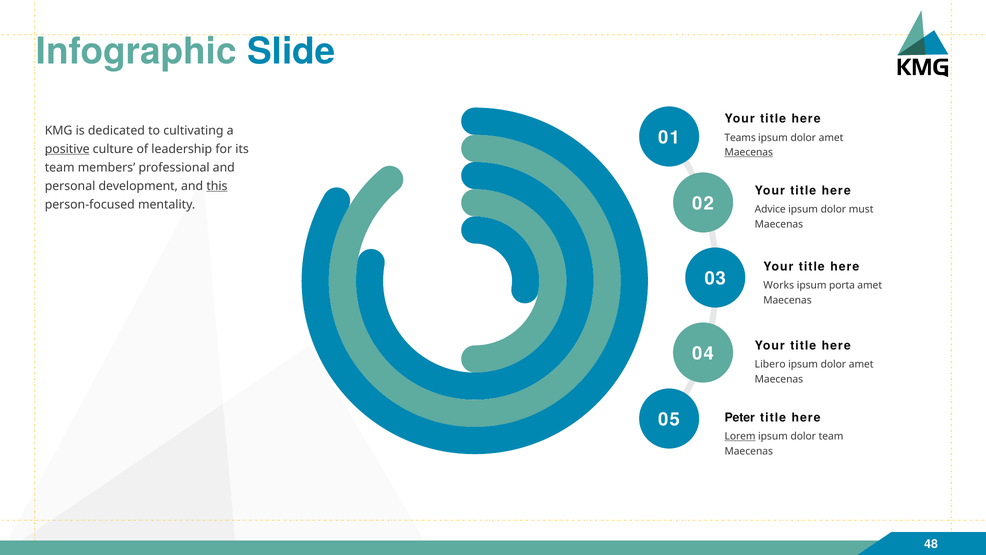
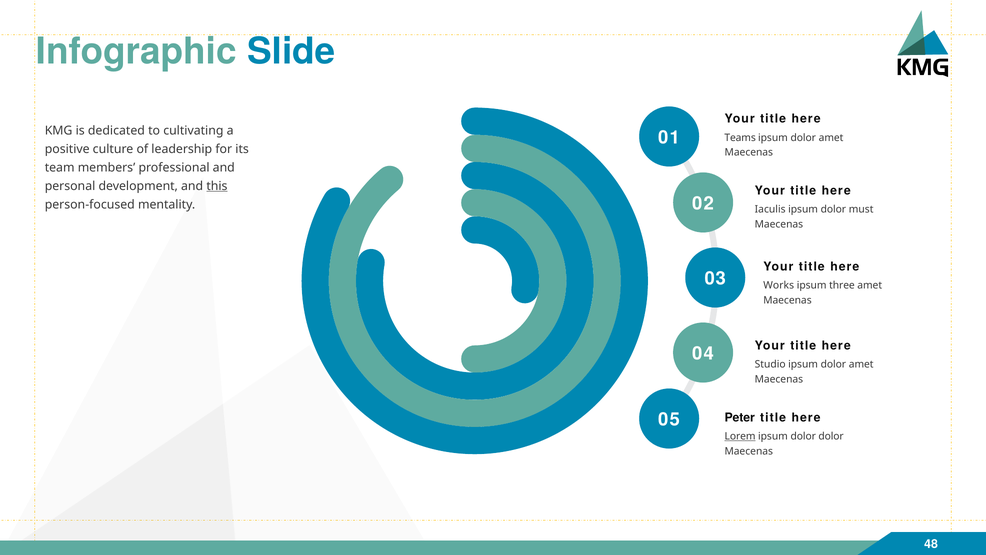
positive underline: present -> none
Maecenas at (749, 152) underline: present -> none
Advice: Advice -> Iaculis
porta: porta -> three
Libero: Libero -> Studio
dolor team: team -> dolor
